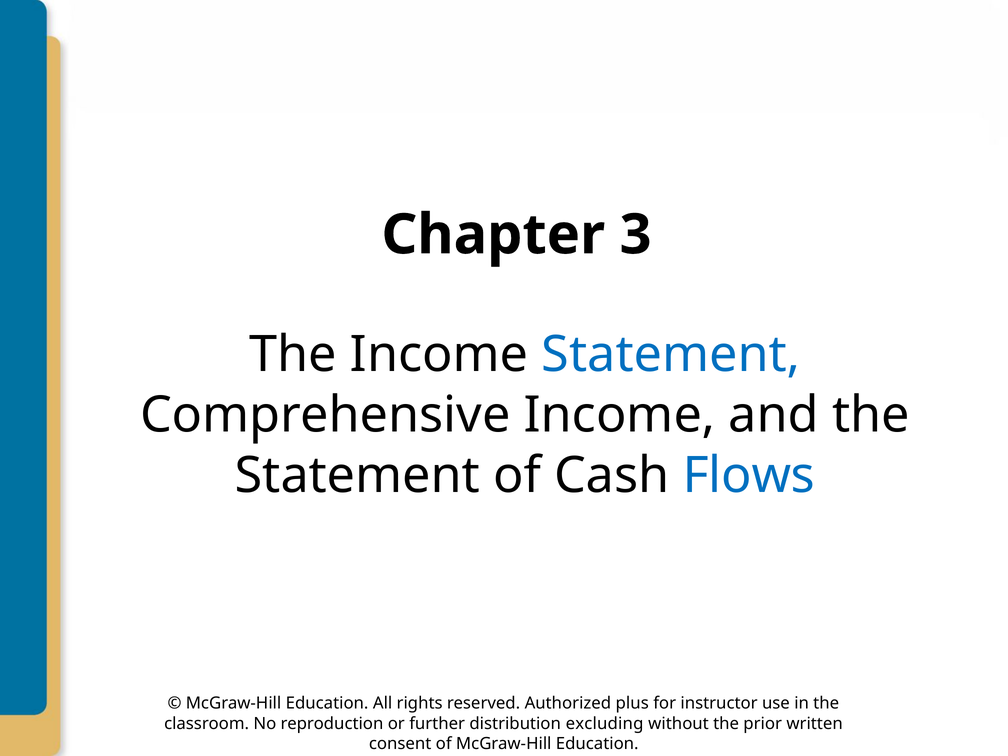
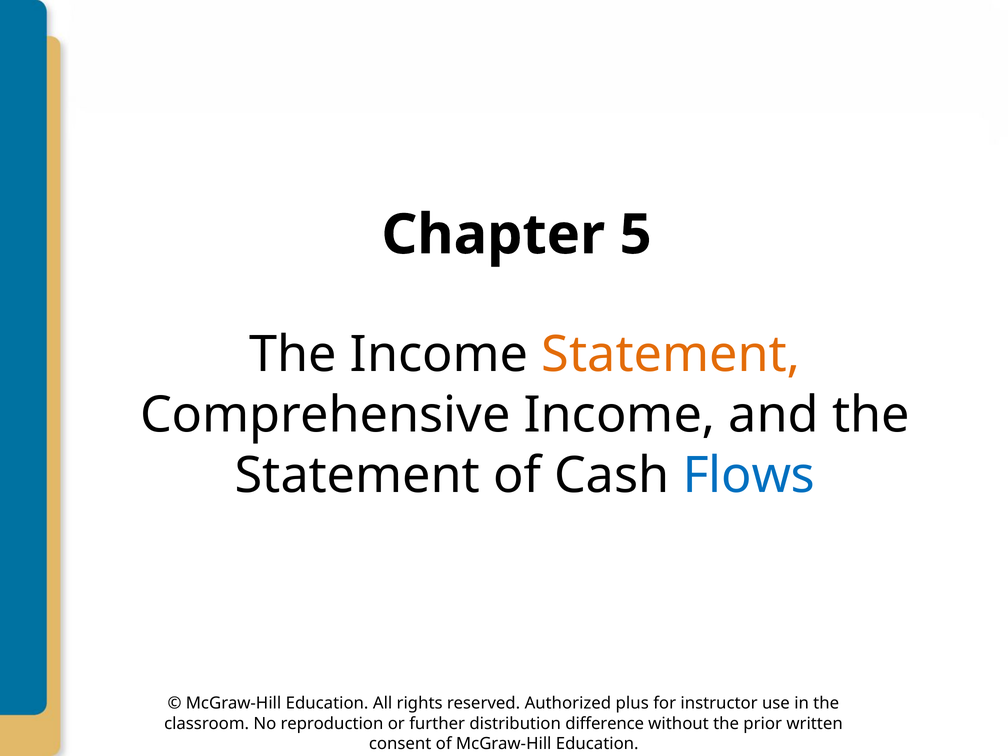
3: 3 -> 5
Statement at (671, 355) colour: blue -> orange
excluding: excluding -> difference
